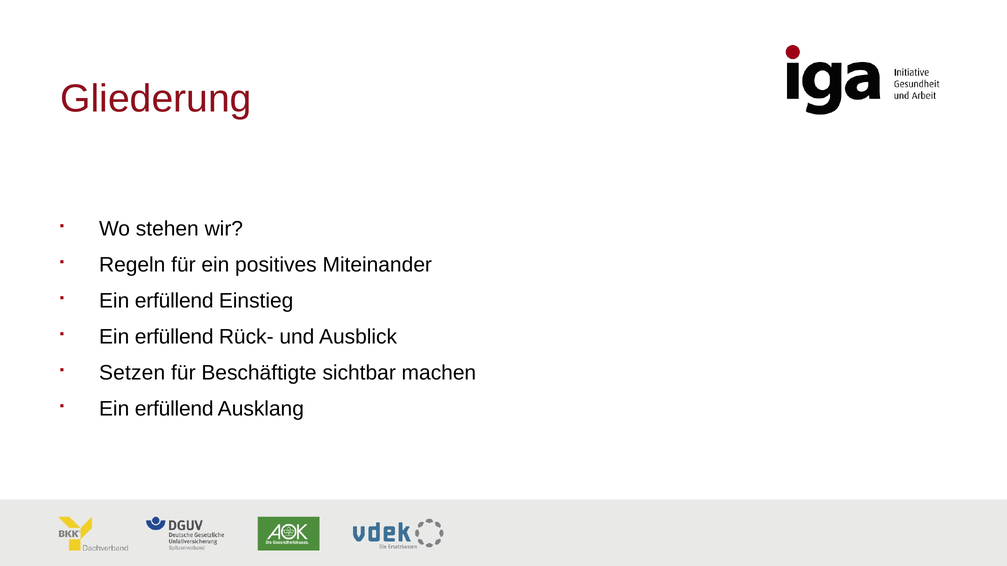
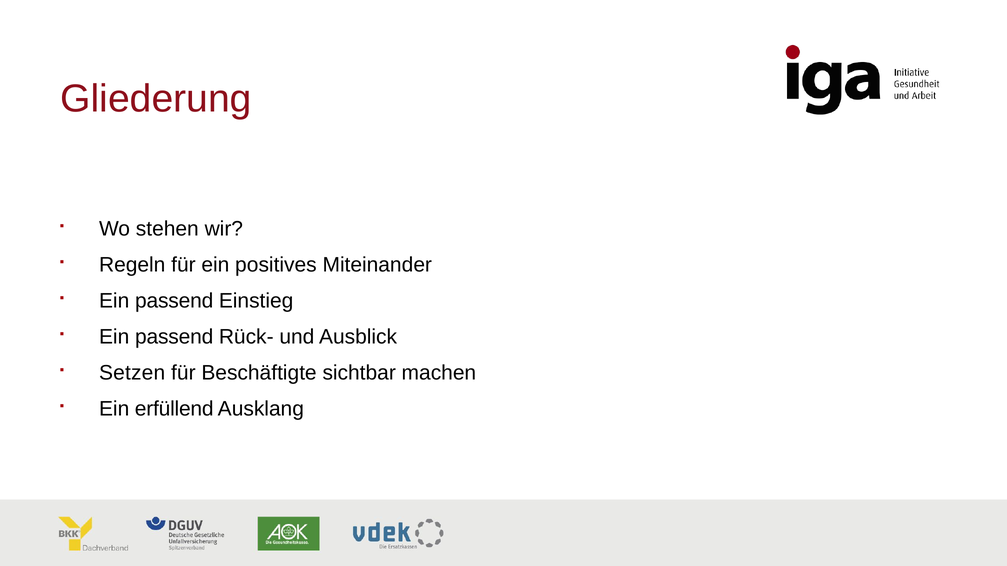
erfüllend at (174, 301): erfüllend -> passend
erfüllend at (174, 337): erfüllend -> passend
